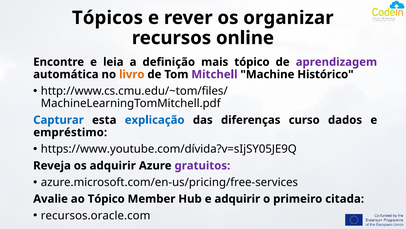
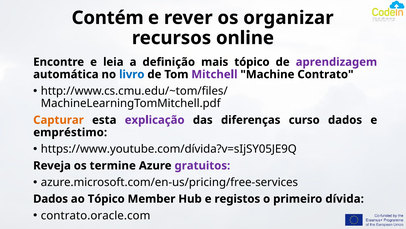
Tópicos: Tópicos -> Contém
livro colour: orange -> blue
Histórico: Histórico -> Contrato
Capturar colour: blue -> orange
explicação colour: blue -> purple
os adquirir: adquirir -> termine
Avalie at (51, 198): Avalie -> Dados
e adquirir: adquirir -> registos
citada: citada -> dívida
recursos.oracle.com: recursos.oracle.com -> contrato.oracle.com
